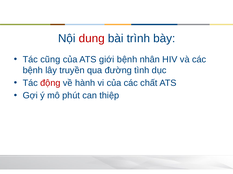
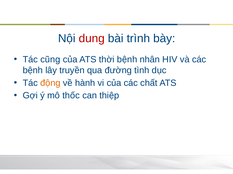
giới: giới -> thời
động colour: red -> orange
phút: phút -> thốc
